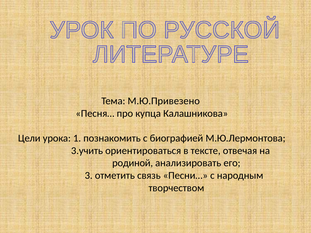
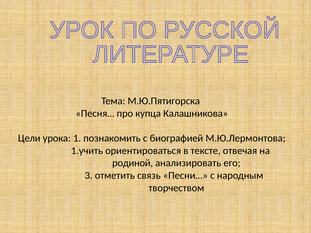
М.Ю.Привезено: М.Ю.Привезено -> М.Ю.Пятигорска
3.учить: 3.учить -> 1.учить
